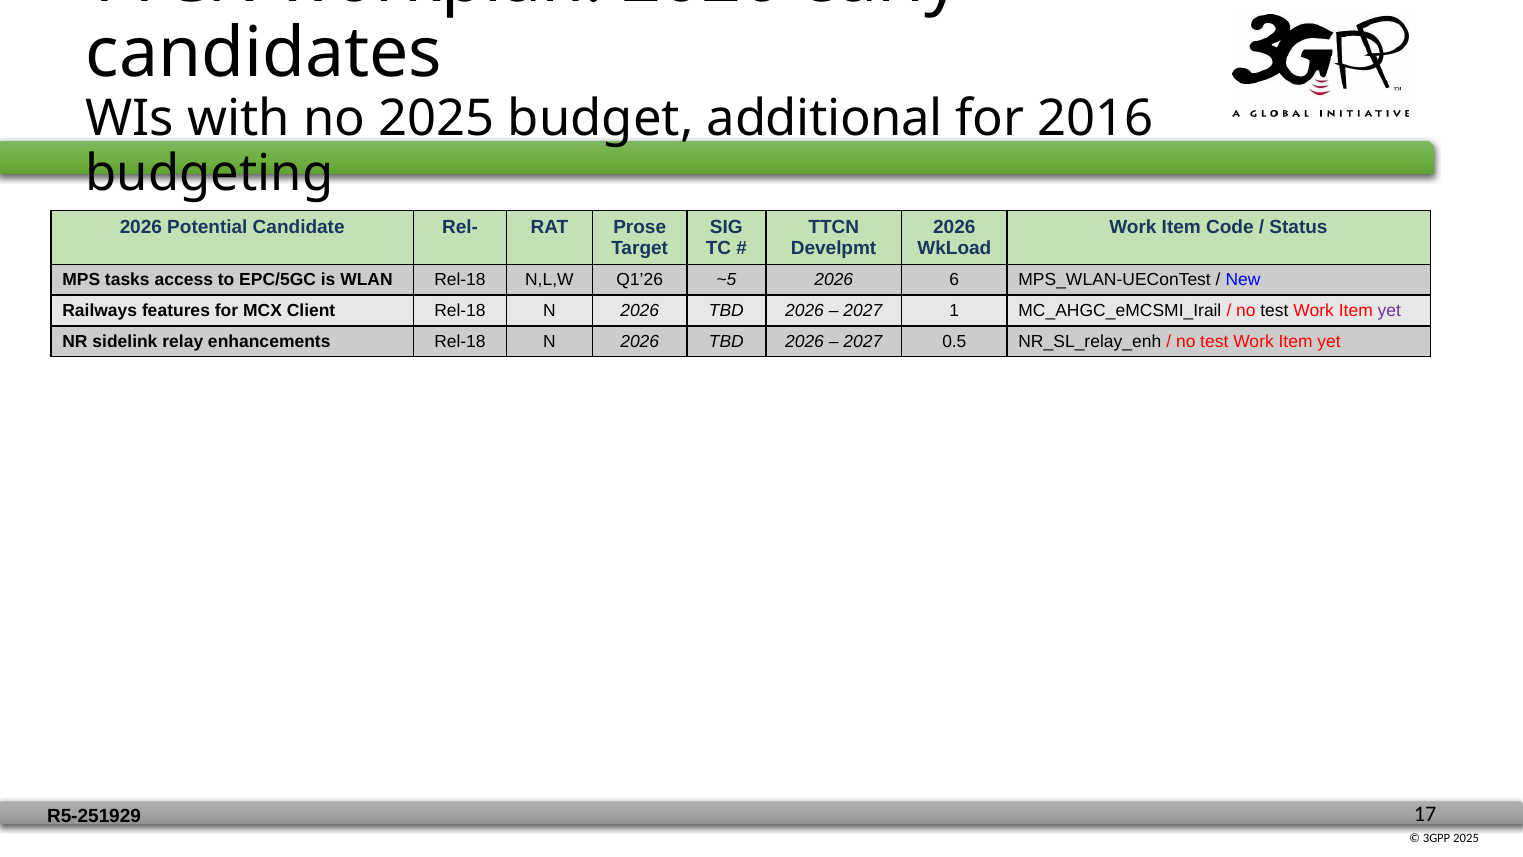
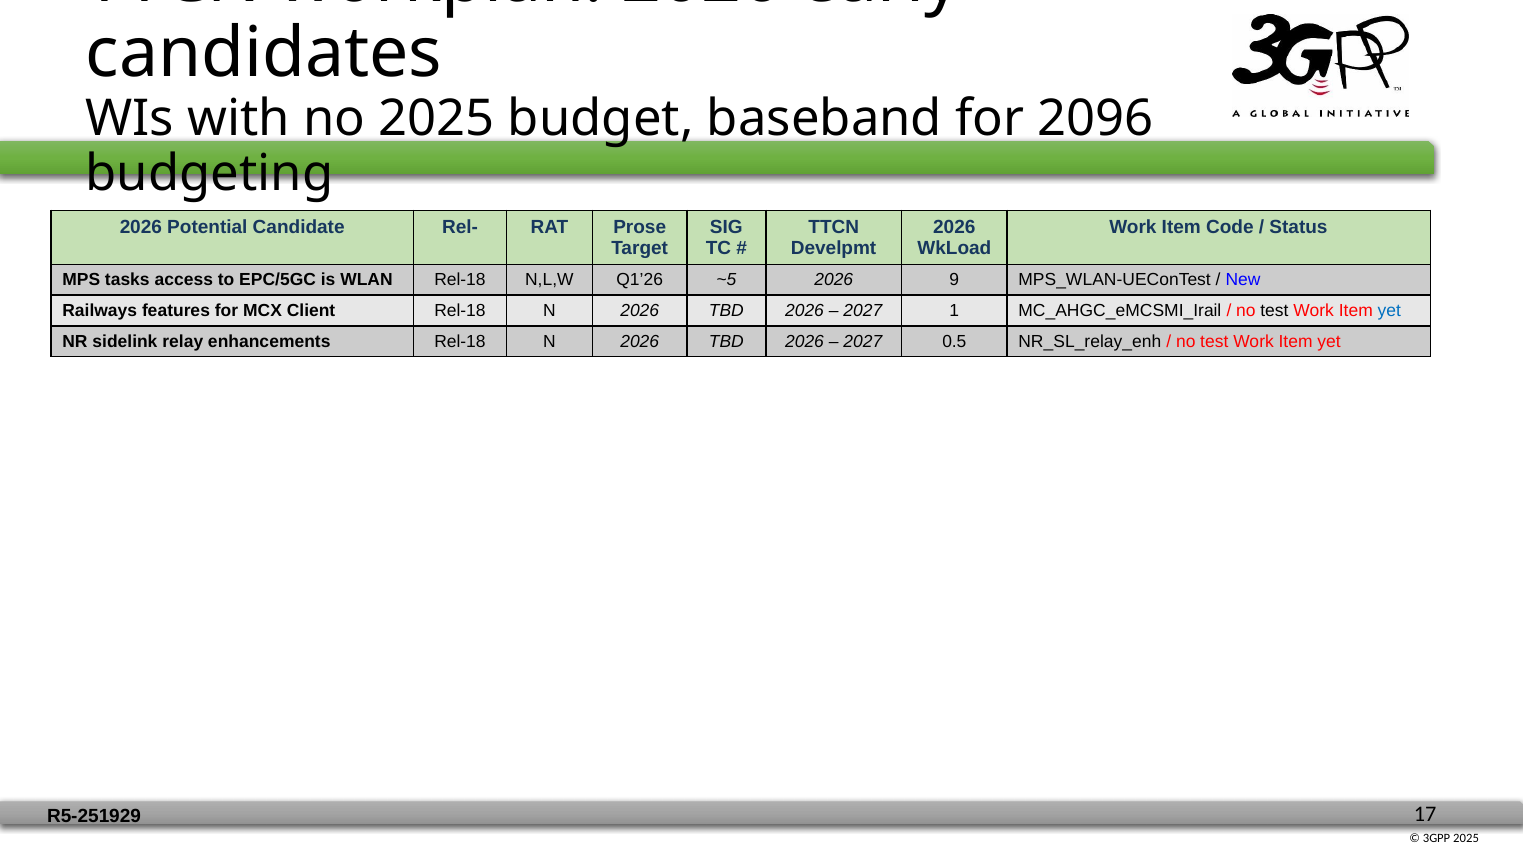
additional: additional -> baseband
2016: 2016 -> 2096
6: 6 -> 9
yet at (1389, 311) colour: purple -> blue
